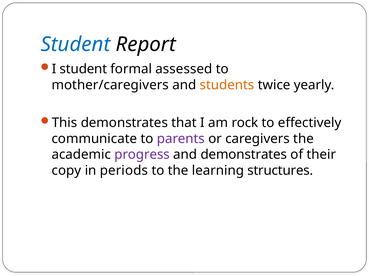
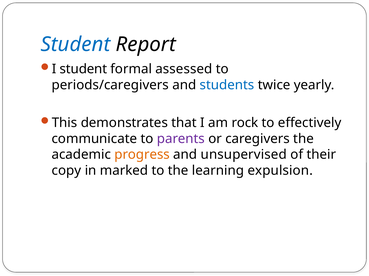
mother/caregivers: mother/caregivers -> periods/caregivers
students colour: orange -> blue
progress colour: purple -> orange
and demonstrates: demonstrates -> unsupervised
periods: periods -> marked
structures: structures -> expulsion
